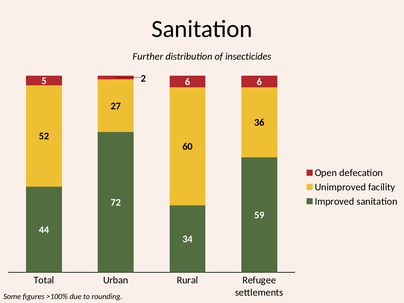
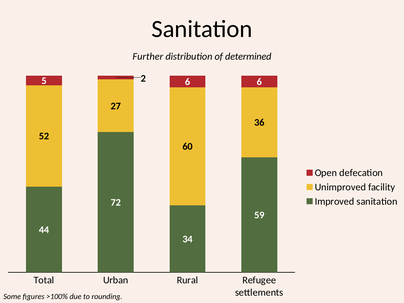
insecticides: insecticides -> determined
